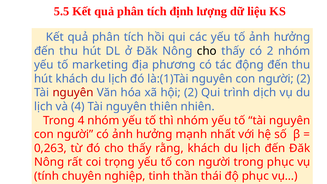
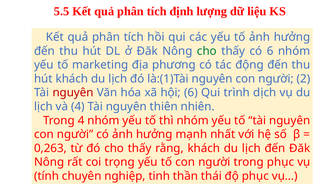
cho at (207, 51) colour: black -> green
có 2: 2 -> 6
hội 2: 2 -> 6
